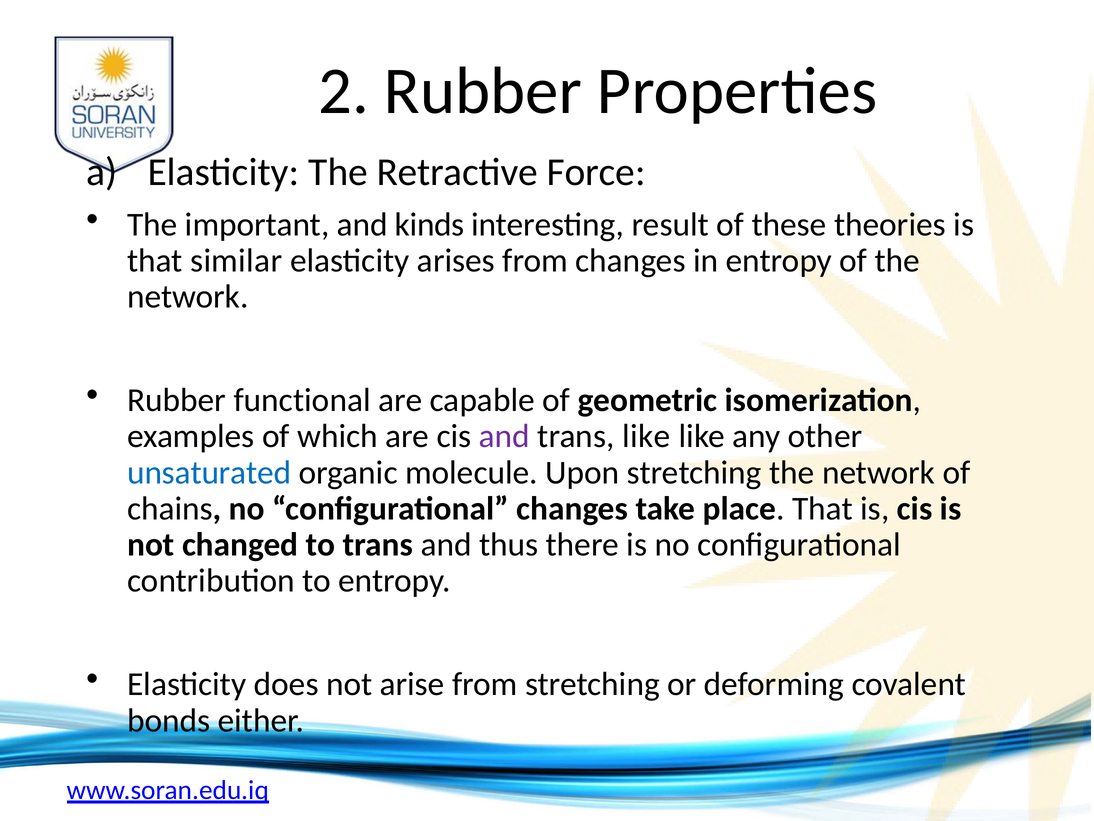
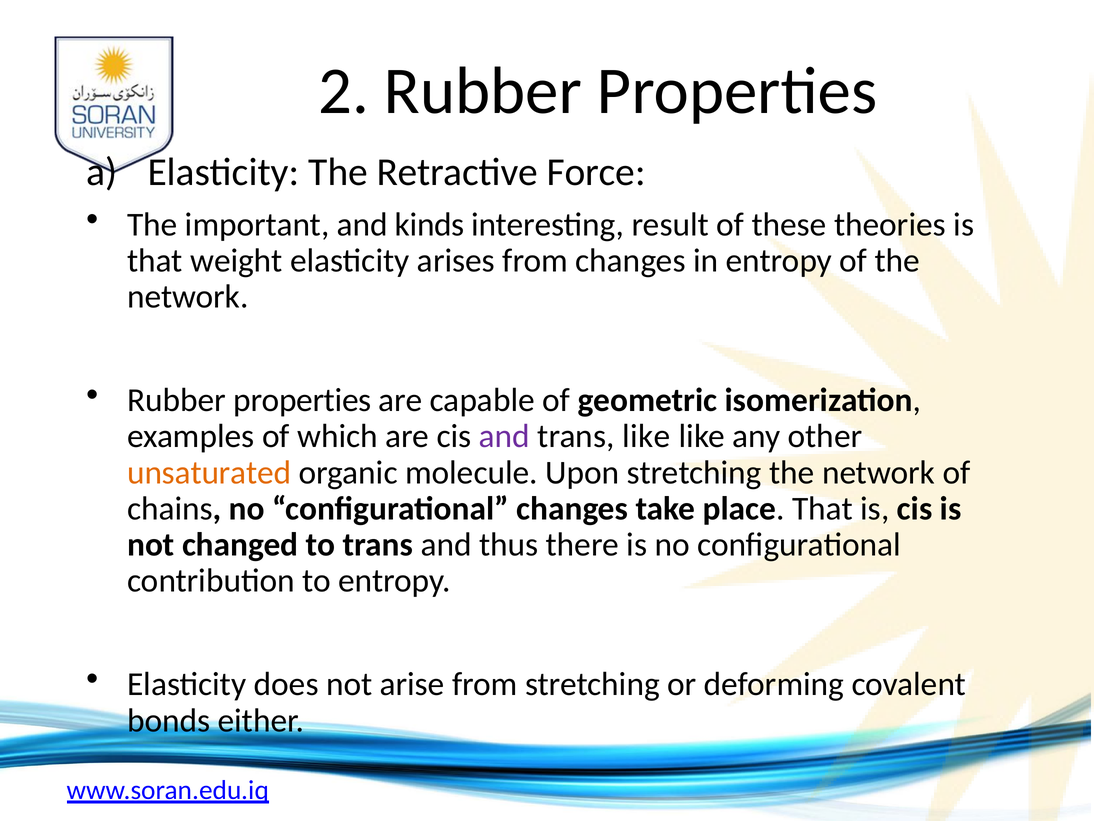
similar: similar -> weight
functional at (302, 400): functional -> properties
unsaturated colour: blue -> orange
